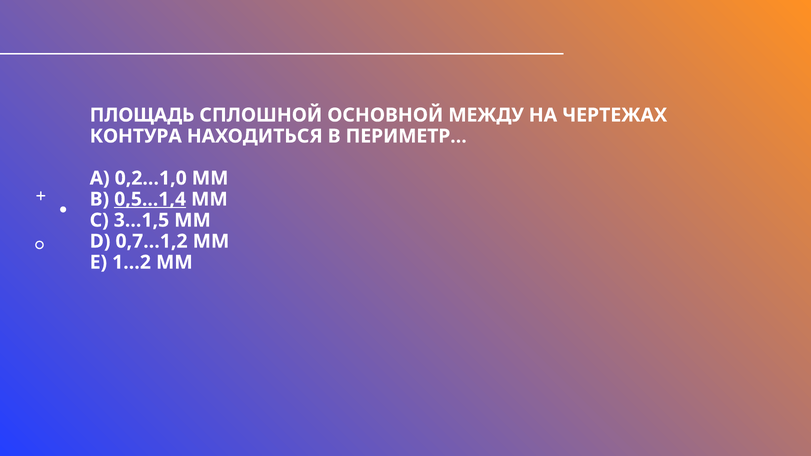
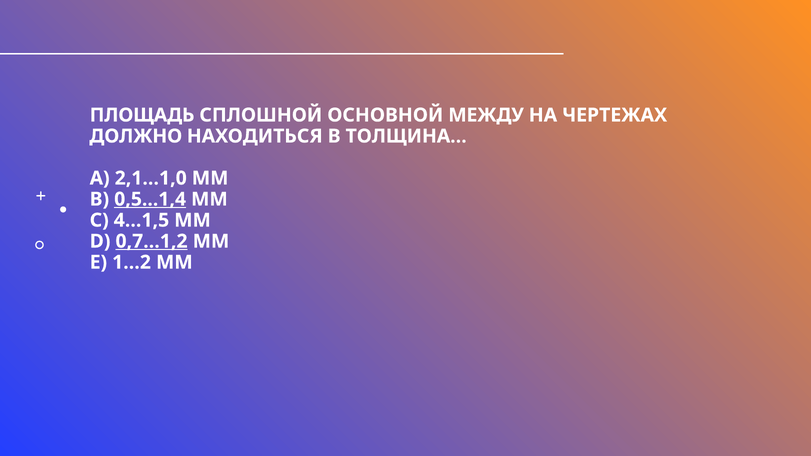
КОНТУРА: КОНТУРА -> ДОЛЖНО
ПЕРИМЕТР…: ПЕРИМЕТР… -> ТОЛЩИНА…
0,2…1,0: 0,2…1,0 -> 2,1…1,0
3…1,5: 3…1,5 -> 4…1,5
0,7…1,2 underline: none -> present
